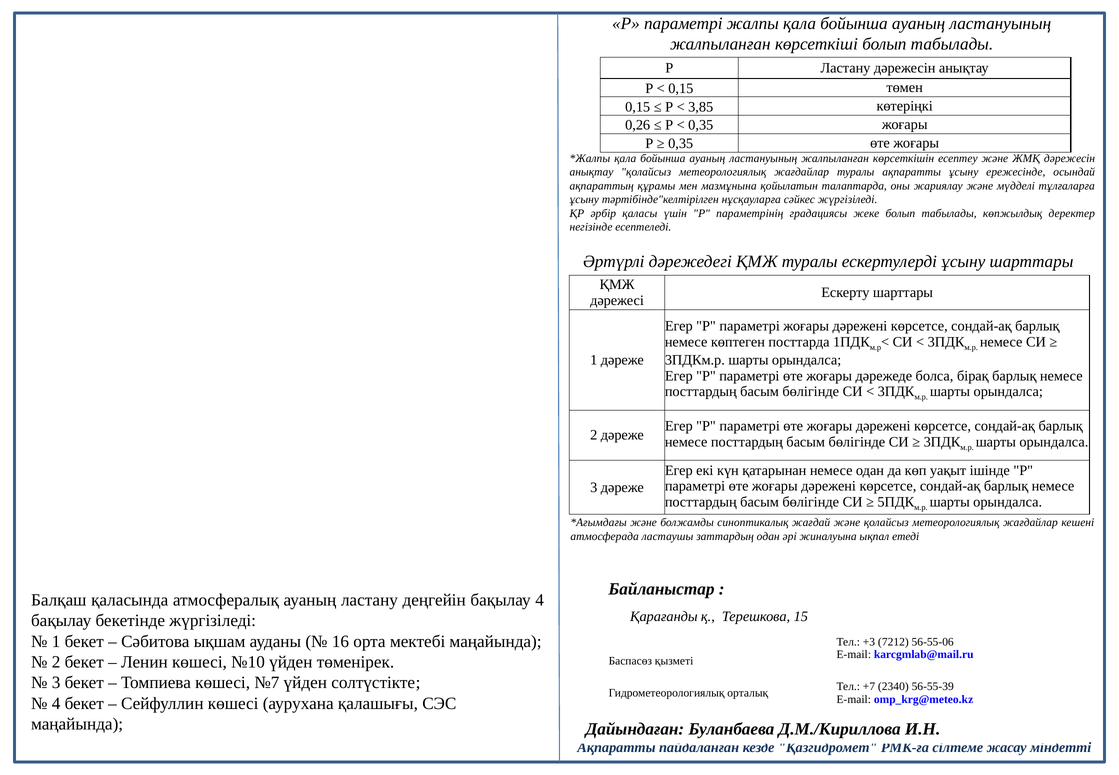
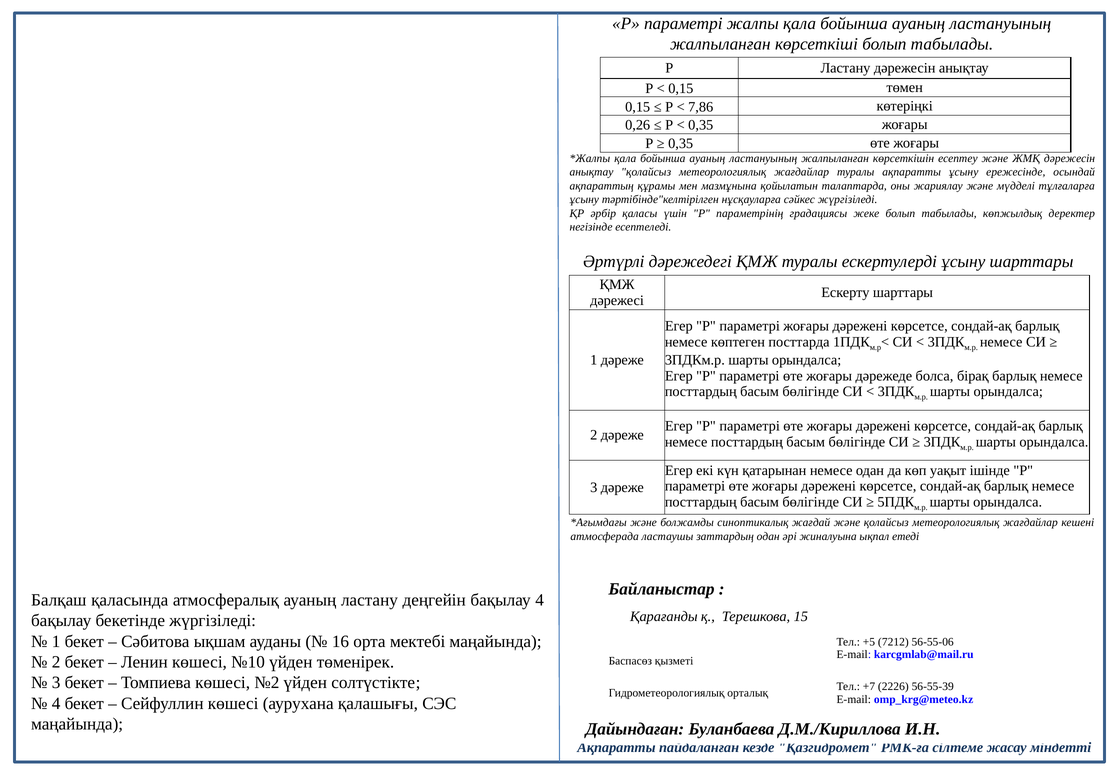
3,85: 3,85 -> 7,86
+3: +3 -> +5
№7: №7 -> №2
2340: 2340 -> 2226
